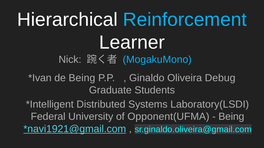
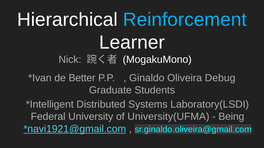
MogakuMono colour: light blue -> white
de Being: Being -> Better
Opponent(UFMA: Opponent(UFMA -> University(UFMA
